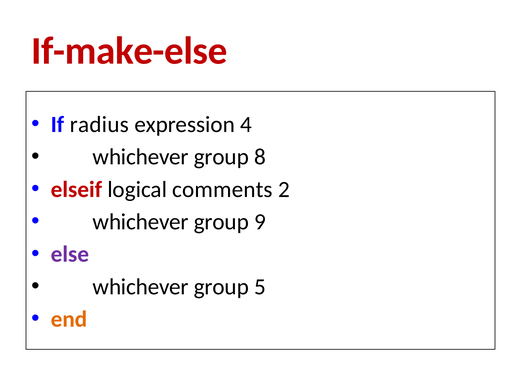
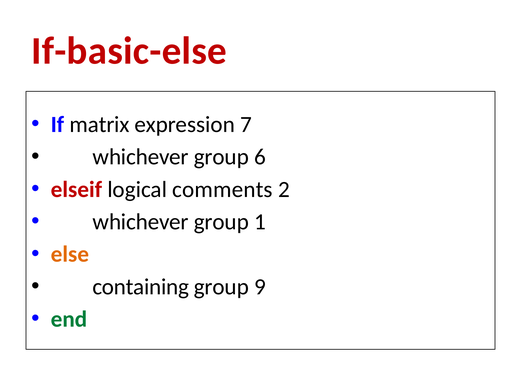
If-make-else: If-make-else -> If-basic-else
radius: radius -> matrix
4: 4 -> 7
8: 8 -> 6
9: 9 -> 1
else colour: purple -> orange
whichever at (141, 287): whichever -> containing
5: 5 -> 9
end colour: orange -> green
